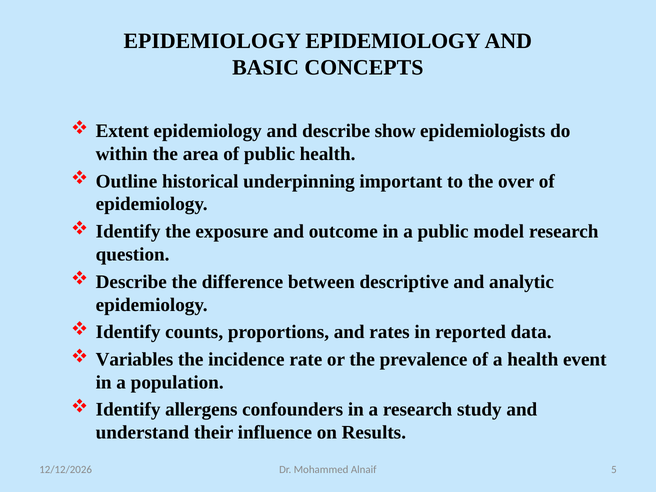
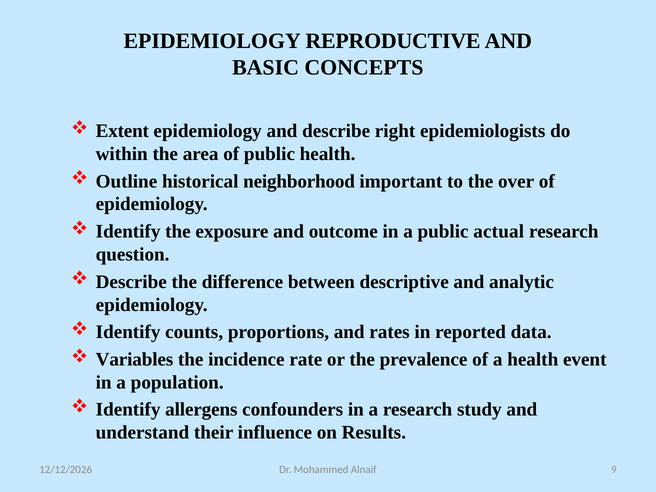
EPIDEMIOLOGY EPIDEMIOLOGY: EPIDEMIOLOGY -> REPRODUCTIVE
show: show -> right
underpinning: underpinning -> neighborhood
model: model -> actual
5: 5 -> 9
